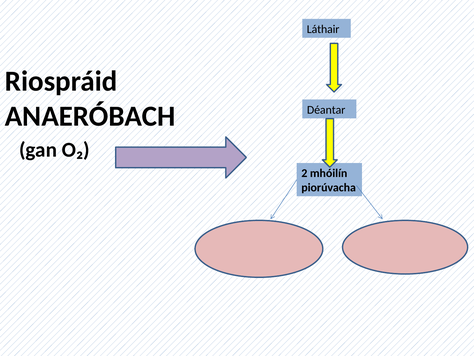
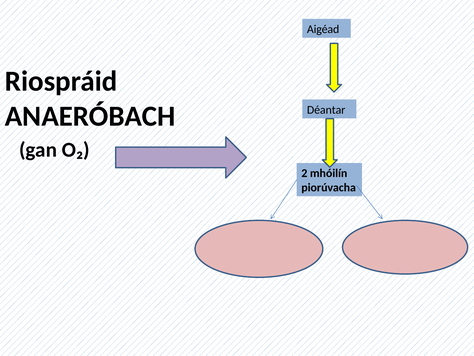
Láthair: Láthair -> Aigéad
